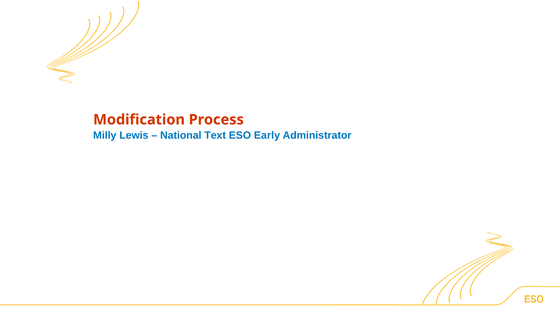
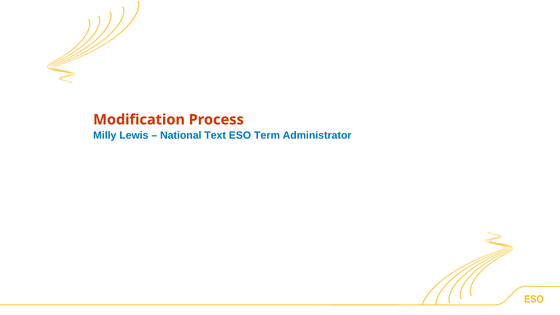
Early: Early -> Term
